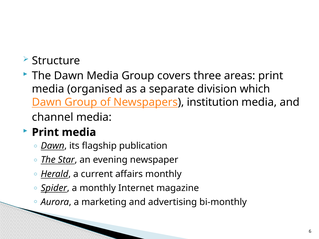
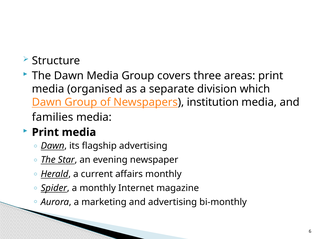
channel: channel -> families
flagship publication: publication -> advertising
